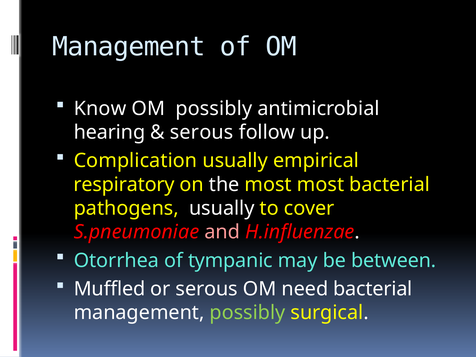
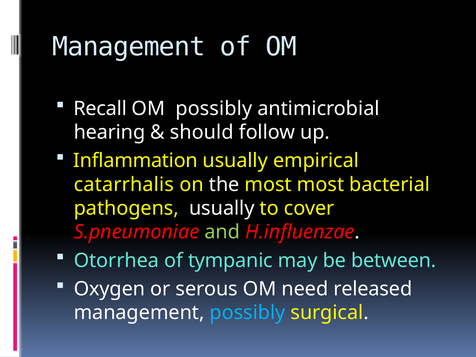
Know: Know -> Recall
serous at (202, 132): serous -> should
Complication: Complication -> Inflammation
respiratory: respiratory -> catarrhalis
and colour: pink -> light green
Muffled: Muffled -> Oxygen
need bacterial: bacterial -> released
possibly at (247, 313) colour: light green -> light blue
